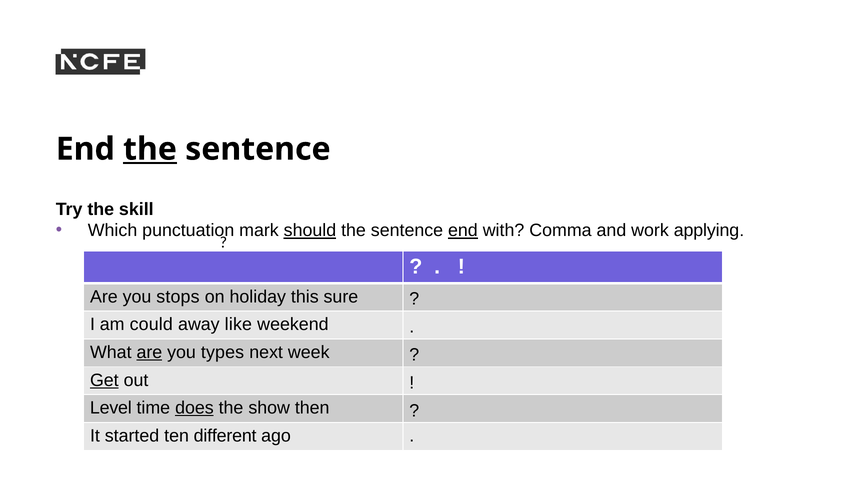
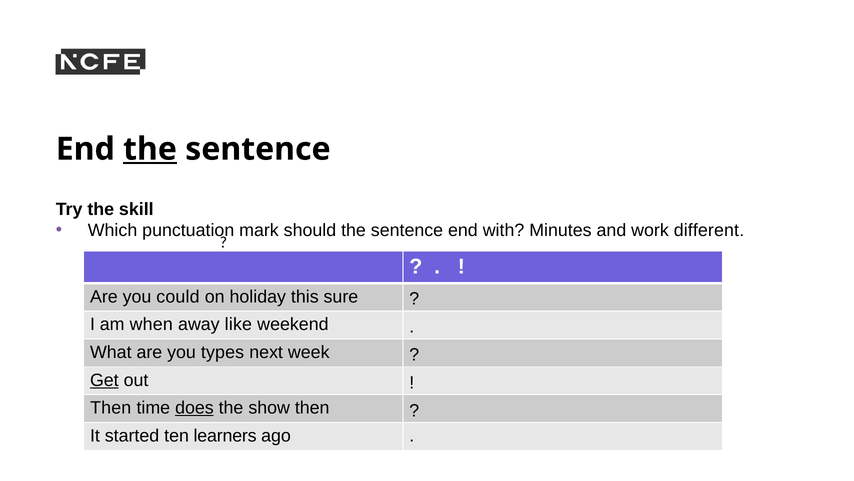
should underline: present -> none
end at (463, 230) underline: present -> none
Comma: Comma -> Minutes
applying: applying -> different
stops: stops -> could
could: could -> when
are at (149, 352) underline: present -> none
Level at (111, 407): Level -> Then
different: different -> learners
